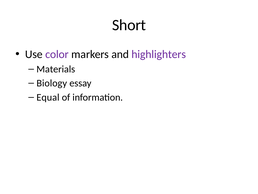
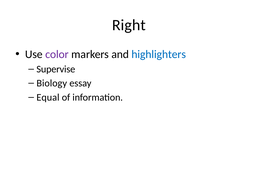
Short: Short -> Right
highlighters colour: purple -> blue
Materials: Materials -> Supervise
